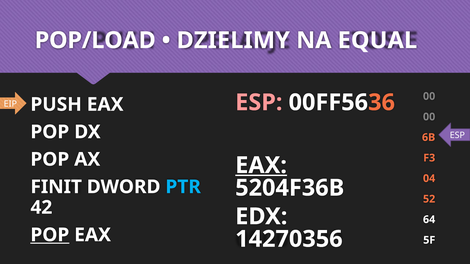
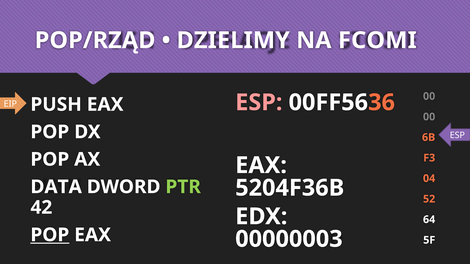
POP/LOAD: POP/LOAD -> POP/RZĄD
EQUAL: EQUAL -> FCOMI
EAX at (261, 166) underline: present -> none
FINIT: FINIT -> DATA
PTR colour: light blue -> light green
14270356: 14270356 -> 00000003
